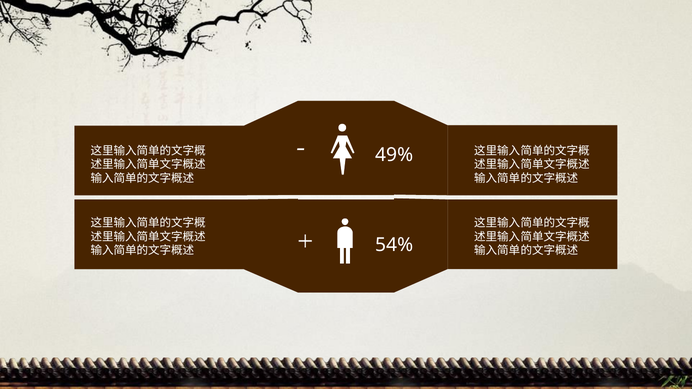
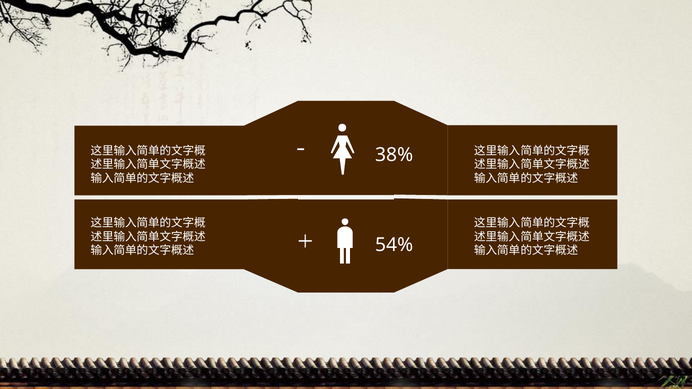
49%: 49% -> 38%
